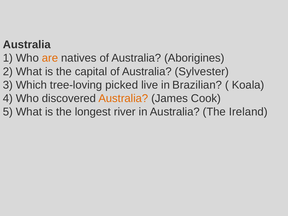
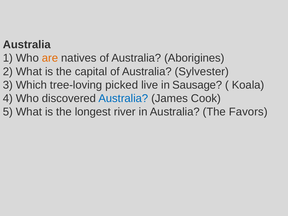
Brazilian: Brazilian -> Sausage
Australia at (123, 98) colour: orange -> blue
Ireland: Ireland -> Favors
